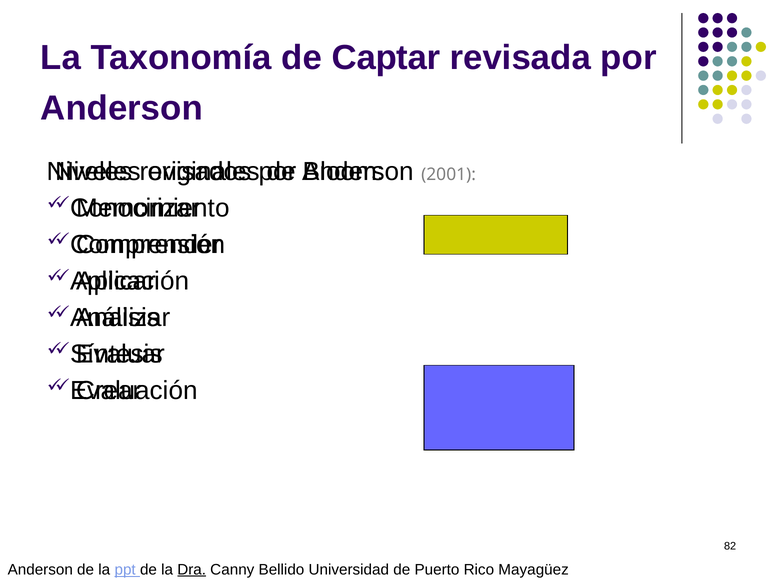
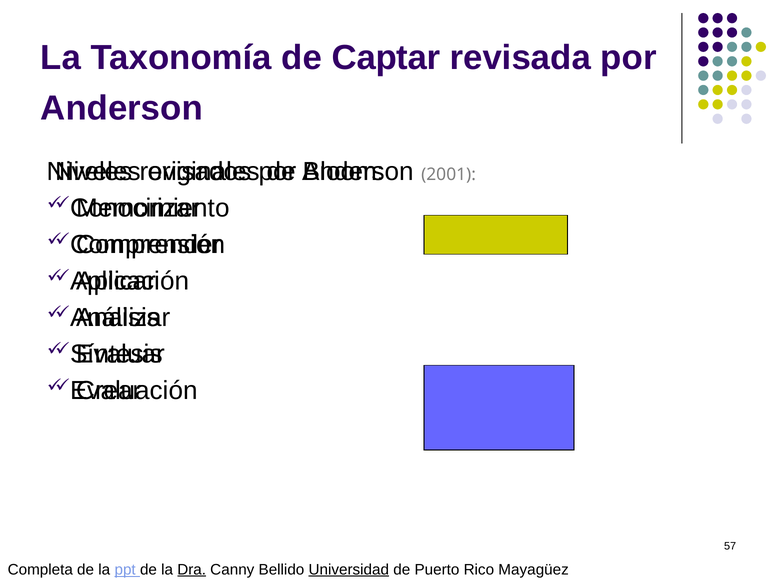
82: 82 -> 57
Anderson at (40, 570): Anderson -> Completa
Universidad underline: none -> present
